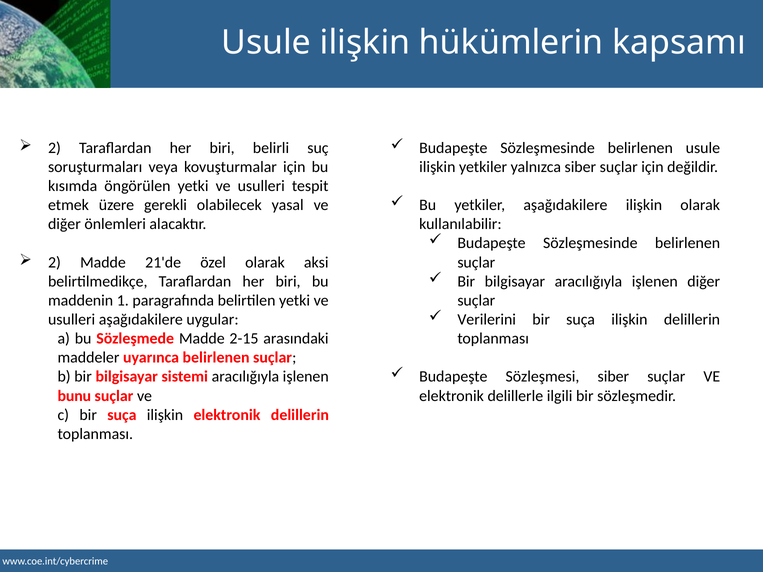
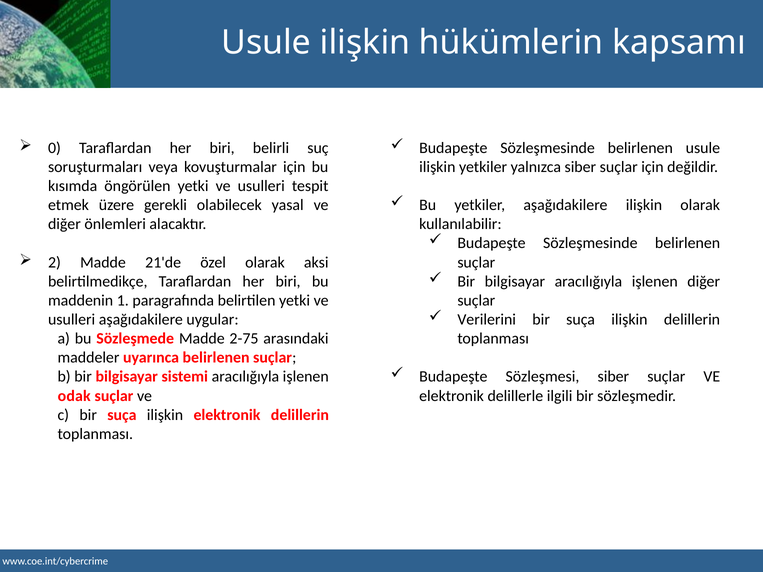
2 at (54, 148): 2 -> 0
2-15: 2-15 -> 2-75
bunu: bunu -> odak
